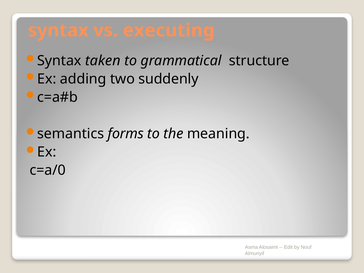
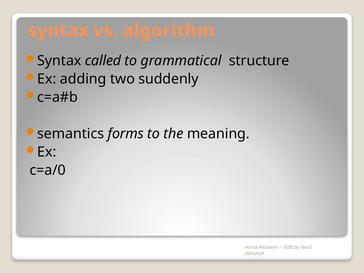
executing: executing -> algorithm
taken: taken -> called
